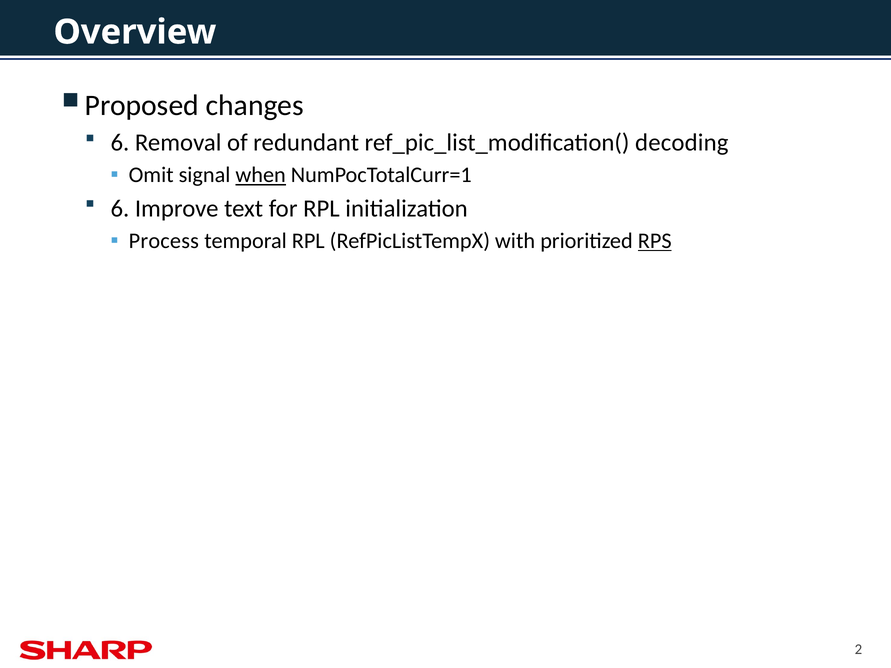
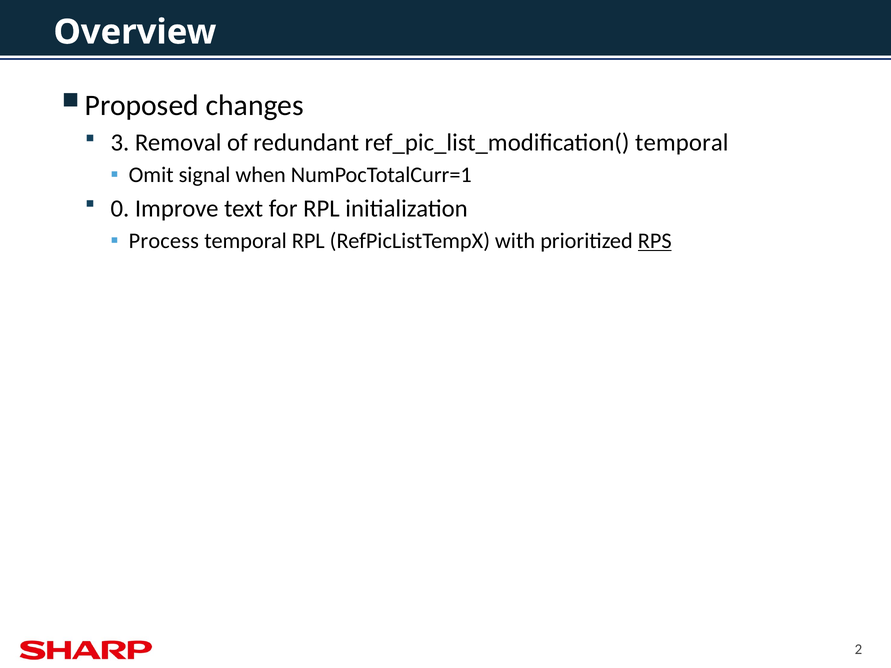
6 at (120, 143): 6 -> 3
ref_pic_list_modification( decoding: decoding -> temporal
when underline: present -> none
6 at (120, 209): 6 -> 0
